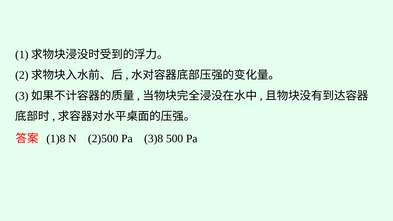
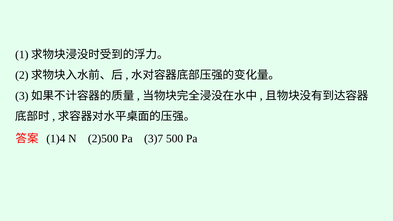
1)8: 1)8 -> 1)4
3)8: 3)8 -> 3)7
